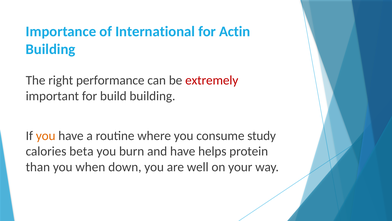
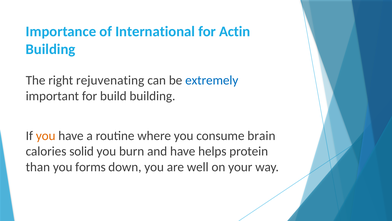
performance: performance -> rejuvenating
extremely colour: red -> blue
study: study -> brain
beta: beta -> solid
when: when -> forms
